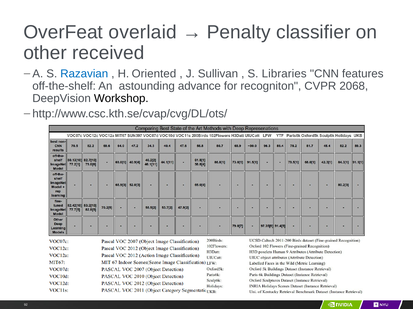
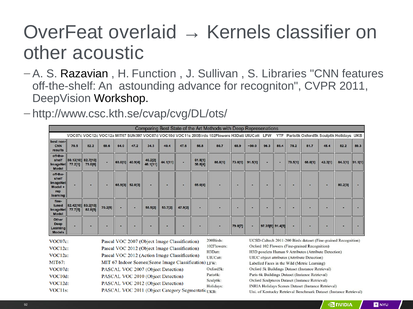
Penalty: Penalty -> Kernels
received: received -> acoustic
Razavian colour: blue -> black
Oriented: Oriented -> Function
2068: 2068 -> 2011
